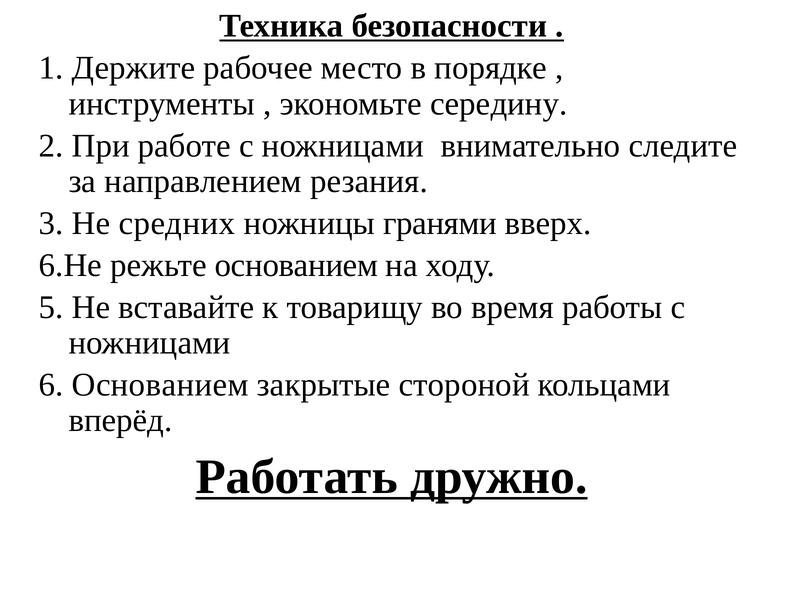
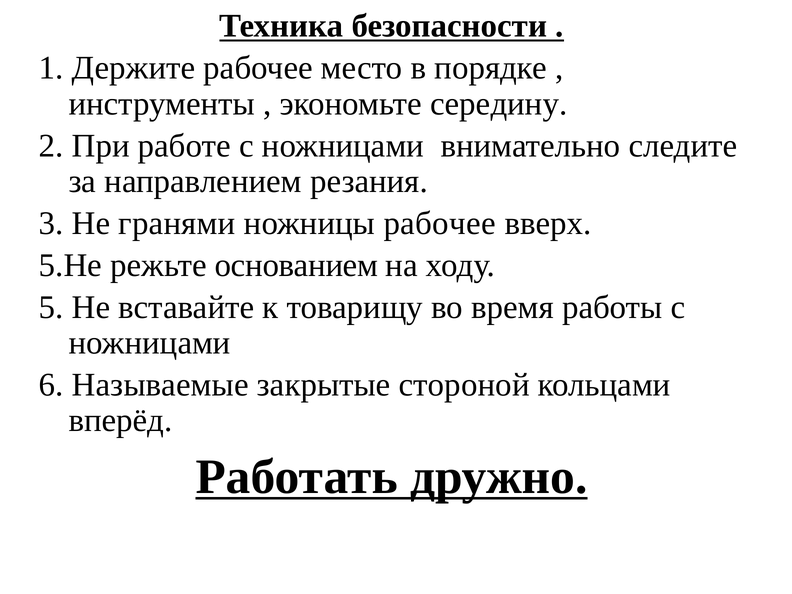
средних: средних -> гранями
ножницы гранями: гранями -> рабочее
6.Не: 6.Не -> 5.Не
6 Основанием: Основанием -> Называемые
